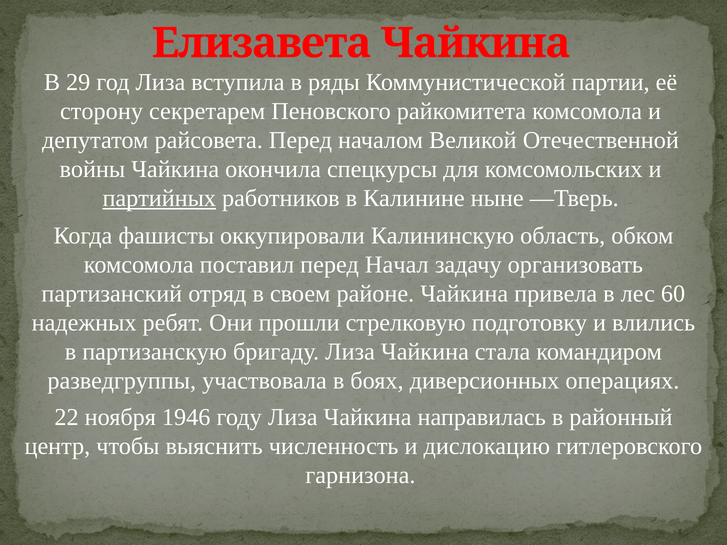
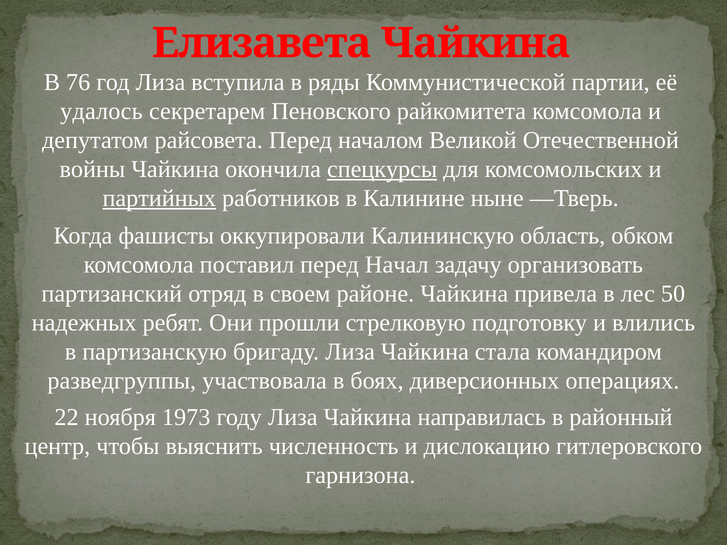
29: 29 -> 76
сторону: сторону -> удалось
спецкурсы underline: none -> present
60: 60 -> 50
1946: 1946 -> 1973
